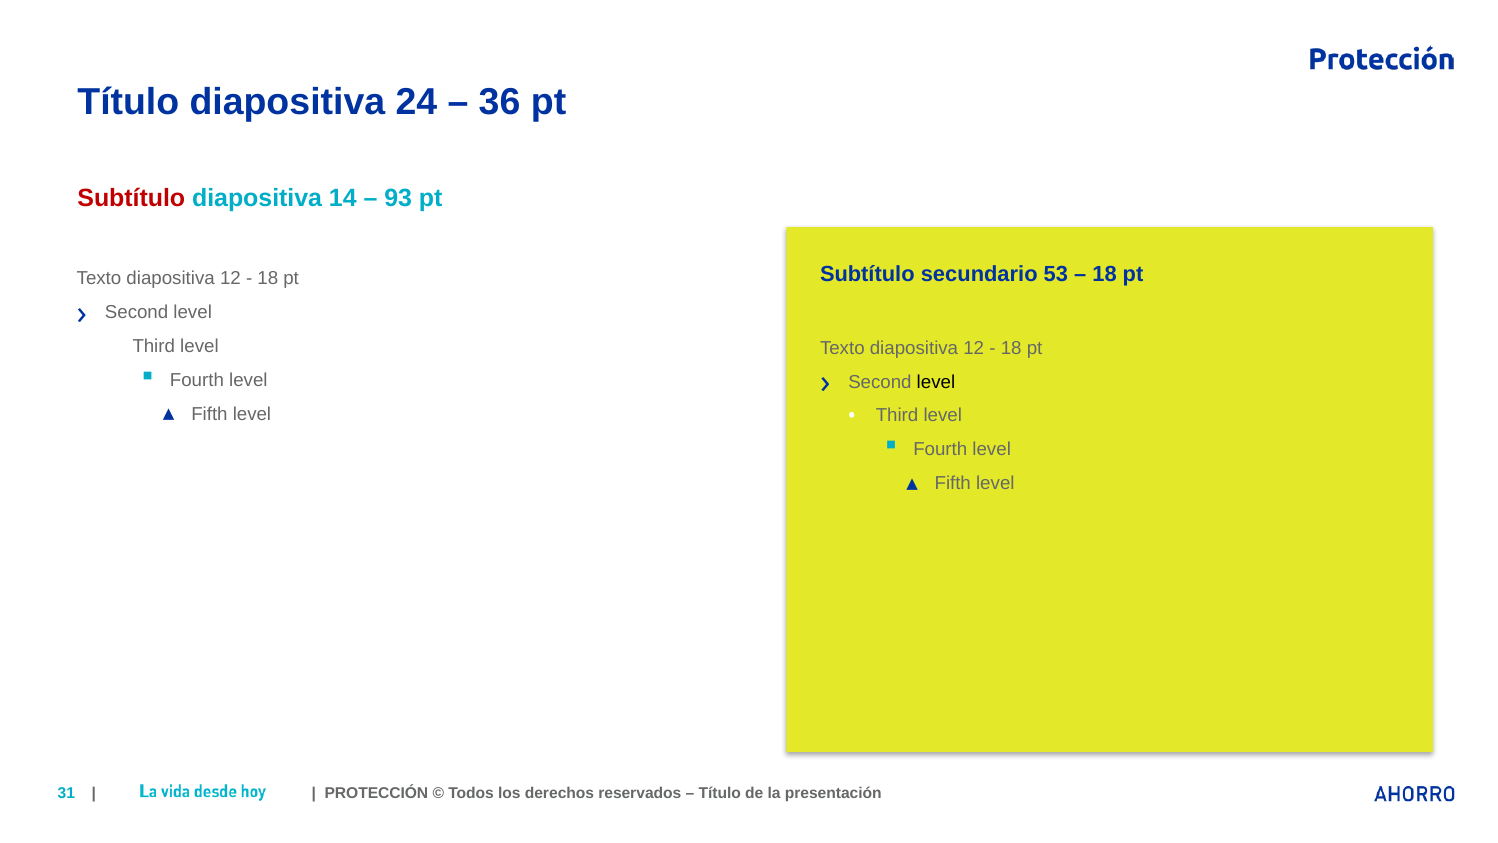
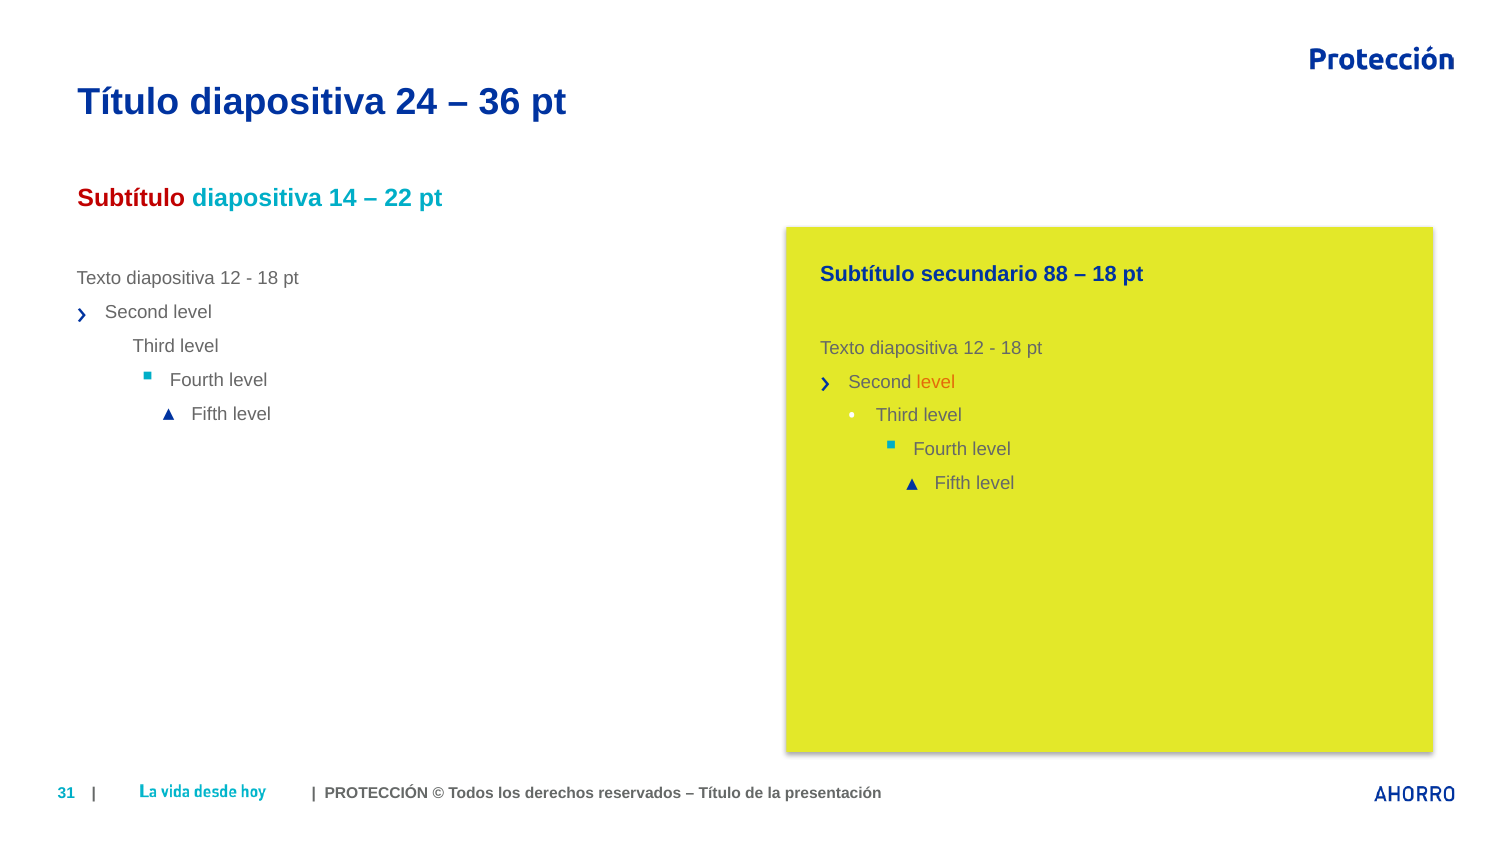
93: 93 -> 22
53: 53 -> 88
level at (936, 382) colour: black -> orange
